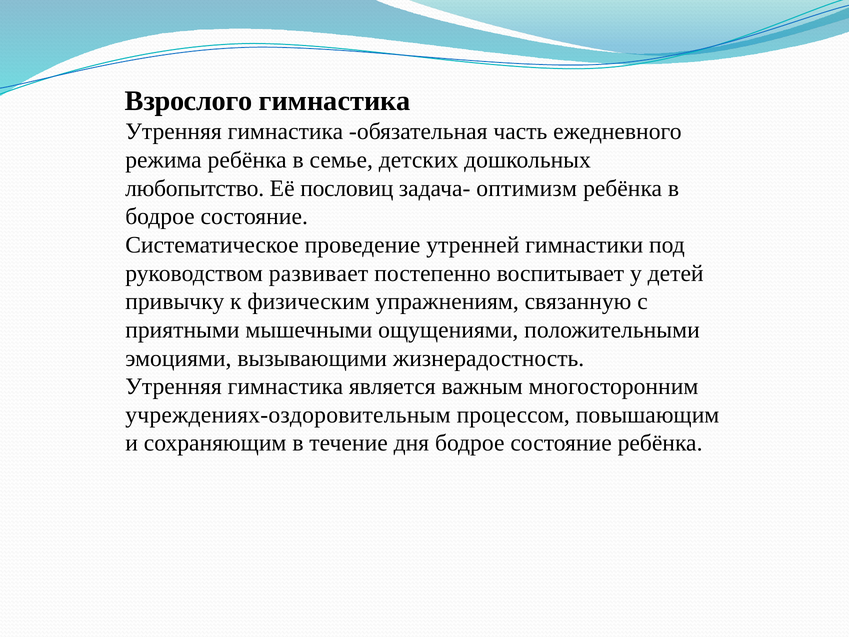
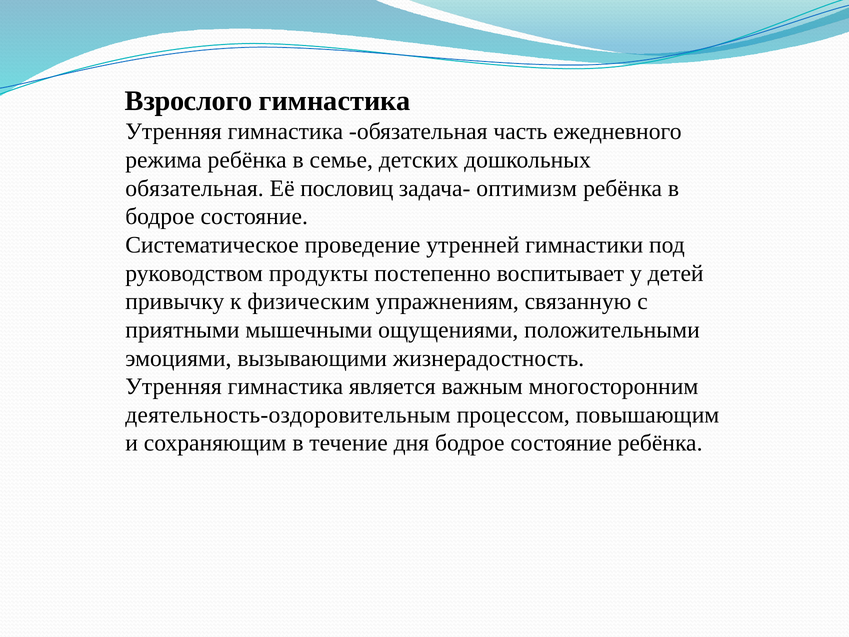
любопытство at (195, 188): любопытство -> обязательная
развивает: развивает -> продукты
учреждениях-оздоровительным: учреждениях-оздоровительным -> деятельность-оздоровительным
